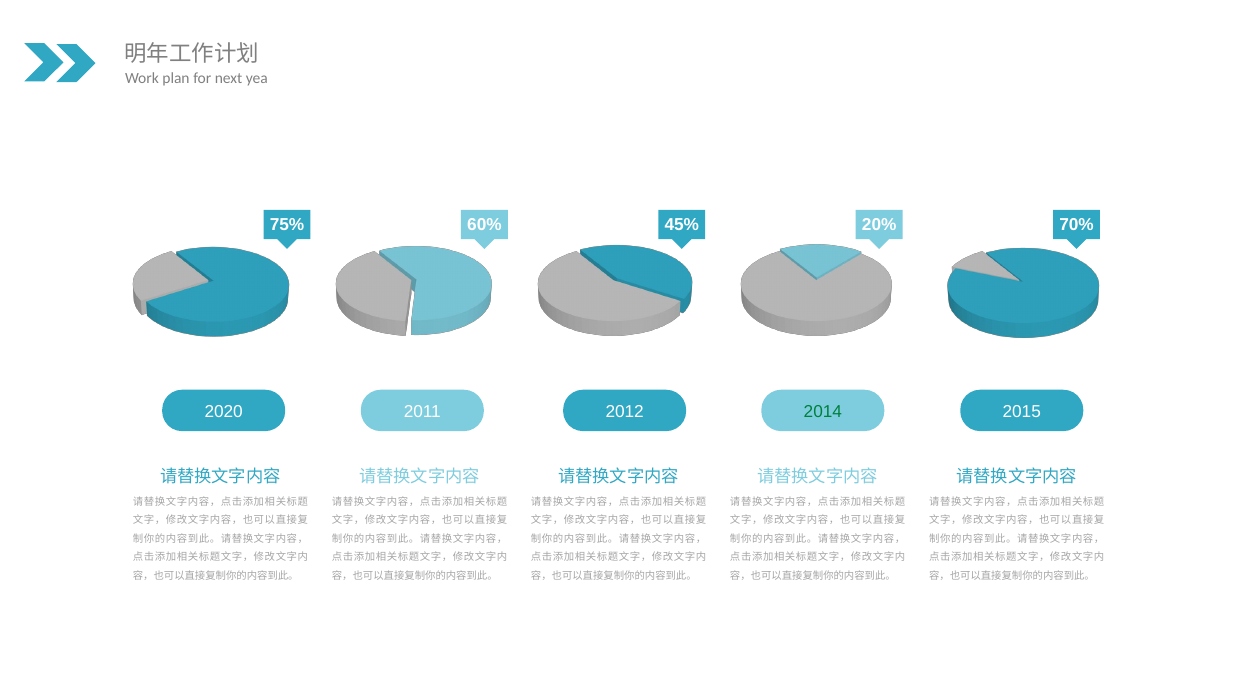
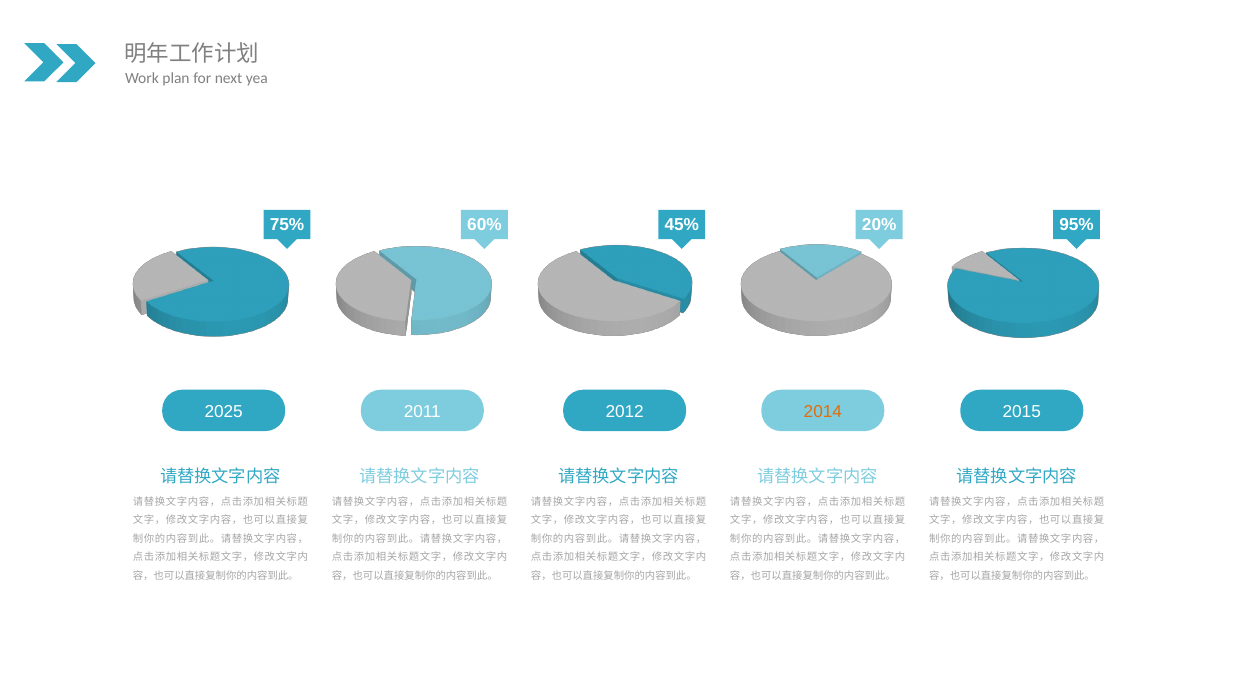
70%: 70% -> 95%
2020: 2020 -> 2025
2014 colour: green -> orange
